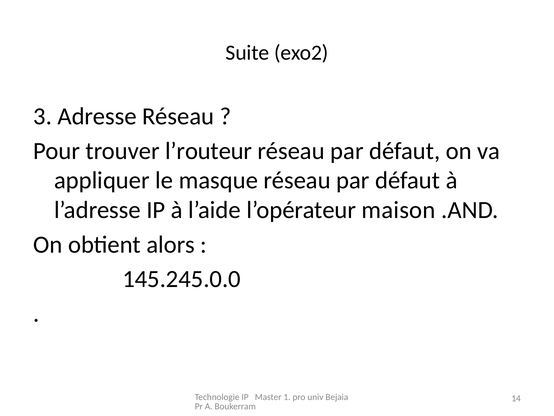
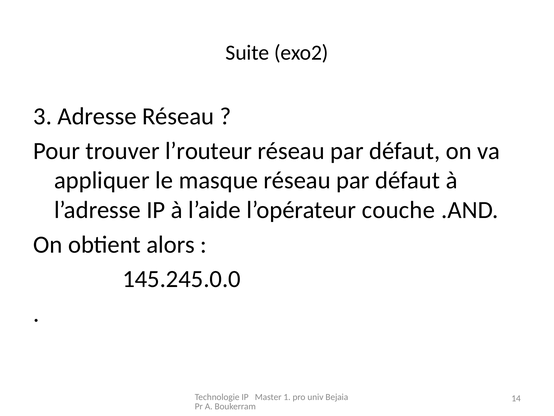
maison: maison -> couche
